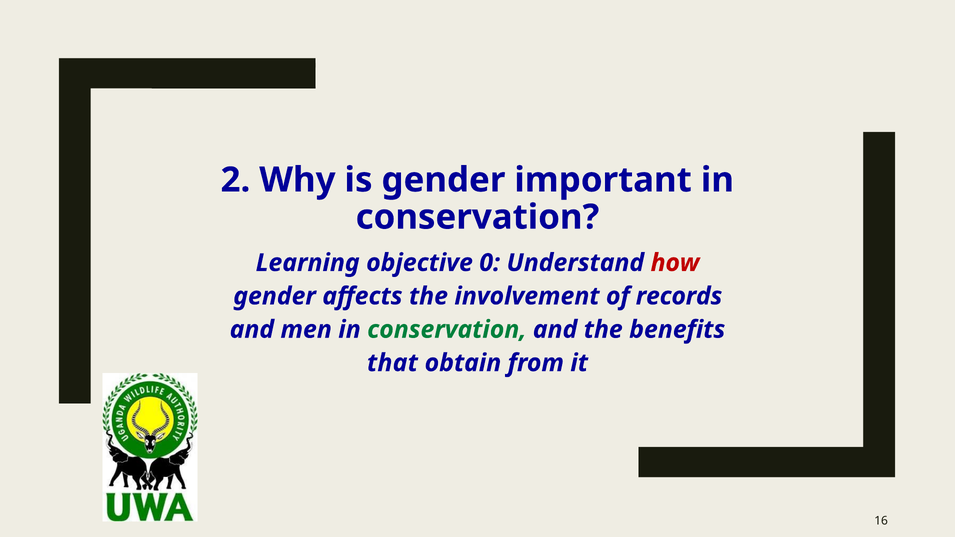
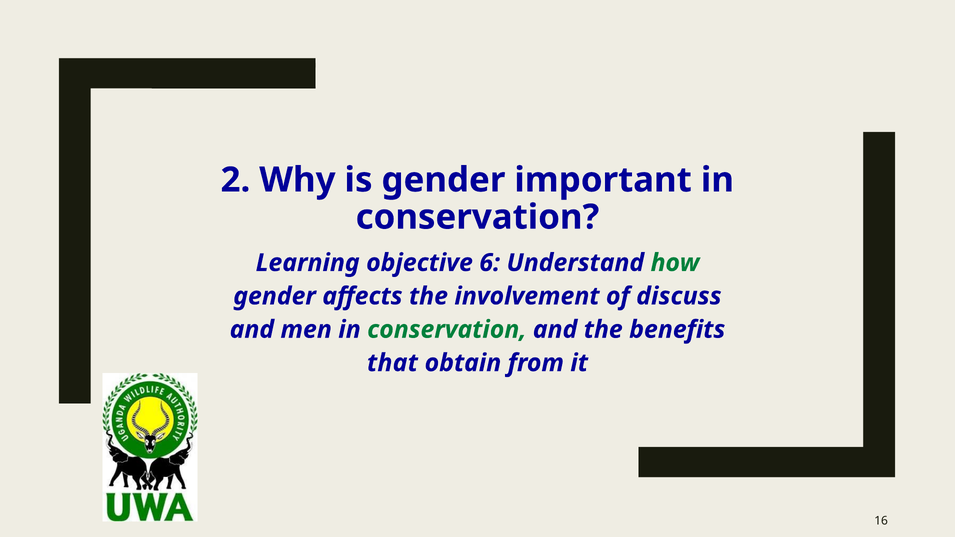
0: 0 -> 6
how colour: red -> green
records: records -> discuss
